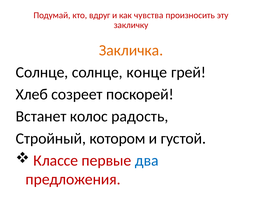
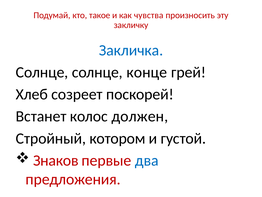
вдруг: вдруг -> такое
Закличка colour: orange -> blue
радость: радость -> должен
Классе: Классе -> Знаков
